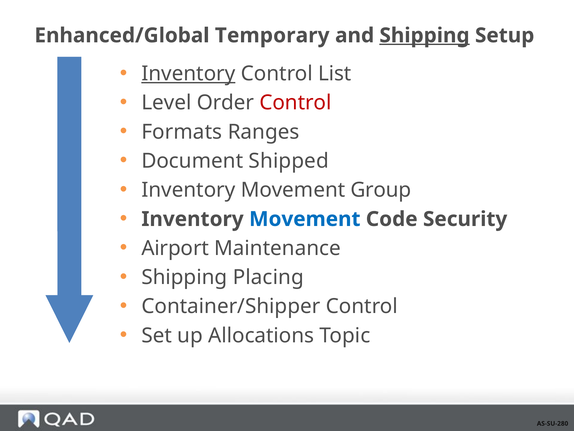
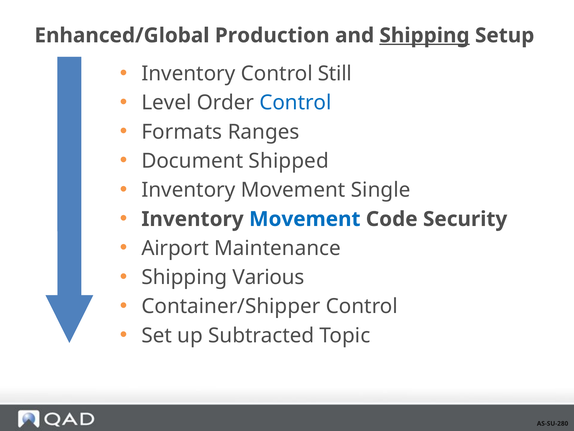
Temporary: Temporary -> Production
Inventory at (188, 74) underline: present -> none
List: List -> Still
Control at (295, 103) colour: red -> blue
Group: Group -> Single
Placing: Placing -> Various
Allocations: Allocations -> Subtracted
